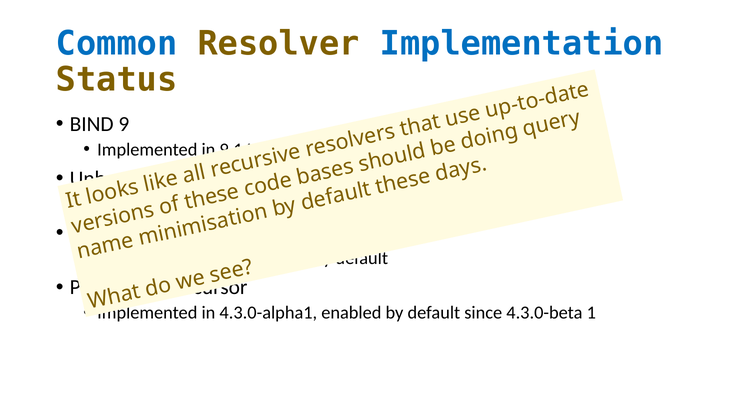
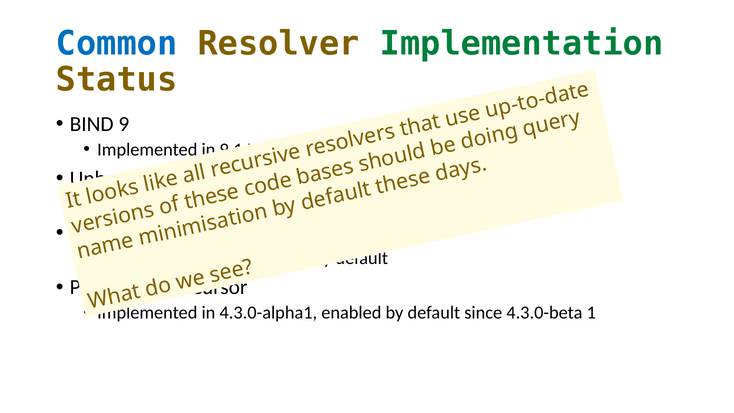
Implementation colour: blue -> green
